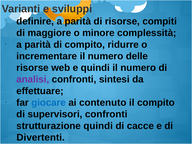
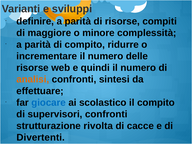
analisi colour: purple -> orange
contenuto: contenuto -> scolastico
strutturazione quindi: quindi -> rivolta
